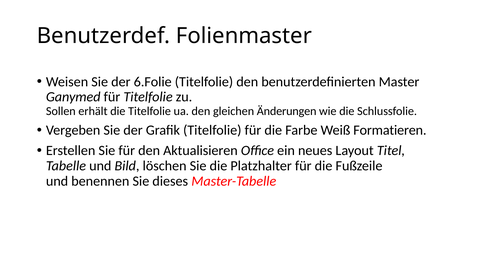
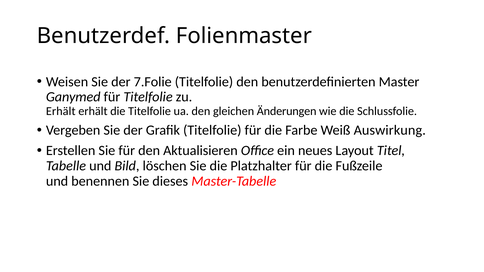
6.Folie: 6.Folie -> 7.Folie
Sollen at (61, 111): Sollen -> Erhält
Formatieren: Formatieren -> Auswirkung
